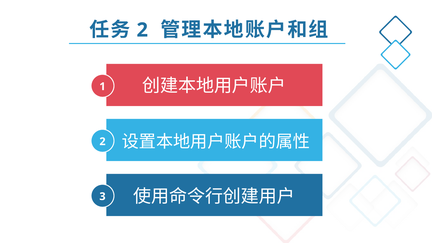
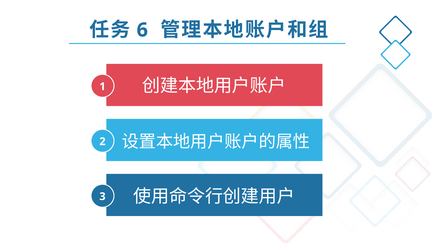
2 at (142, 30): 2 -> 6
